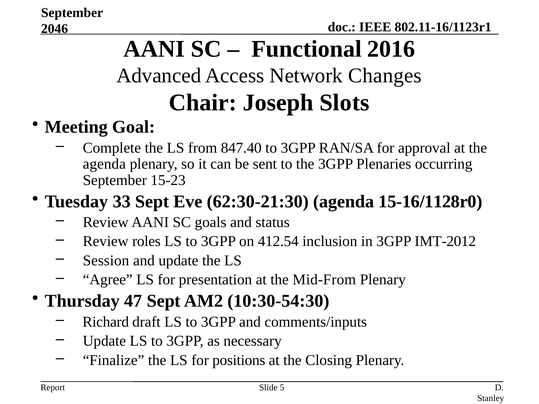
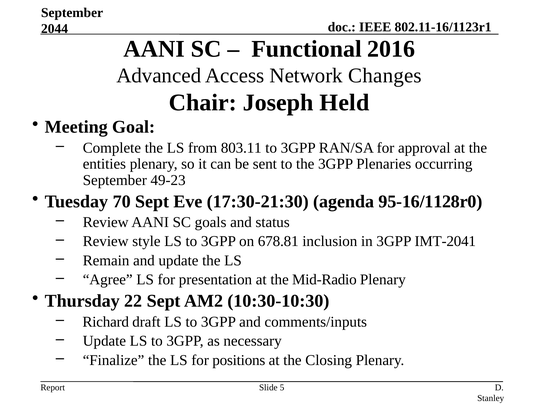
2046: 2046 -> 2044
Slots: Slots -> Held
847.40: 847.40 -> 803.11
agenda at (104, 164): agenda -> entities
15-23: 15-23 -> 49-23
33: 33 -> 70
62:30-21:30: 62:30-21:30 -> 17:30-21:30
15-16/1128r0: 15-16/1128r0 -> 95-16/1128r0
roles: roles -> style
412.54: 412.54 -> 678.81
IMT-2012: IMT-2012 -> IMT-2041
Session: Session -> Remain
Mid-From: Mid-From -> Mid-Radio
47: 47 -> 22
10:30-54:30: 10:30-54:30 -> 10:30-10:30
